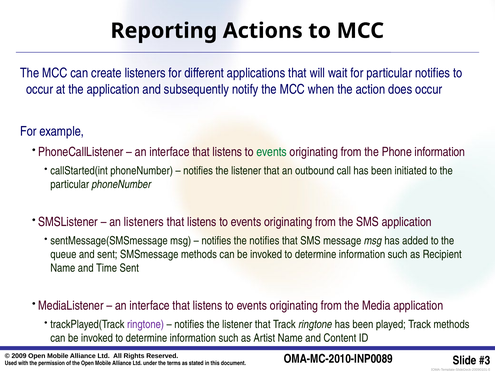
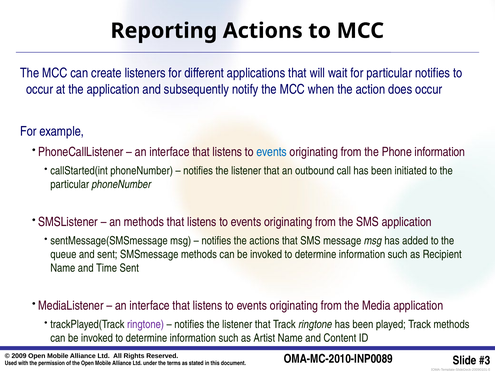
events at (272, 152) colour: green -> blue
an listeners: listeners -> methods
the notifies: notifies -> actions
